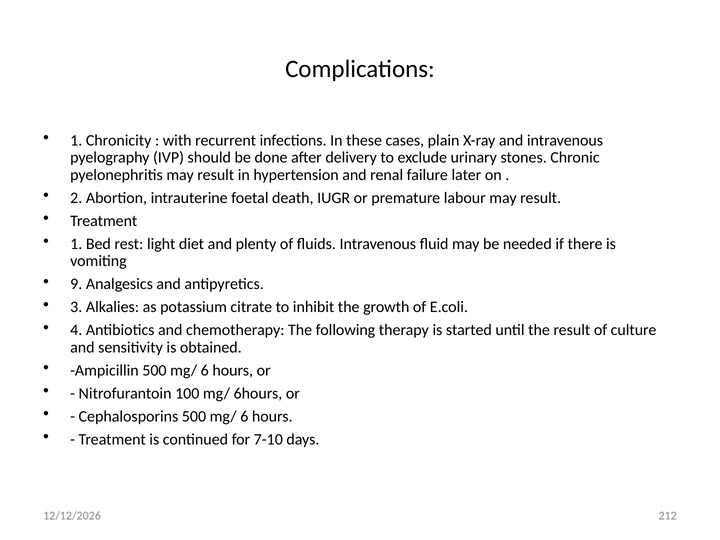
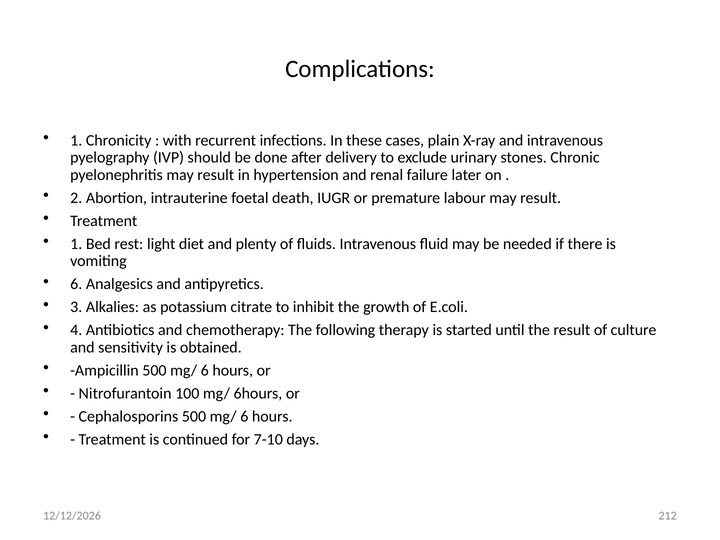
9 at (76, 284): 9 -> 6
